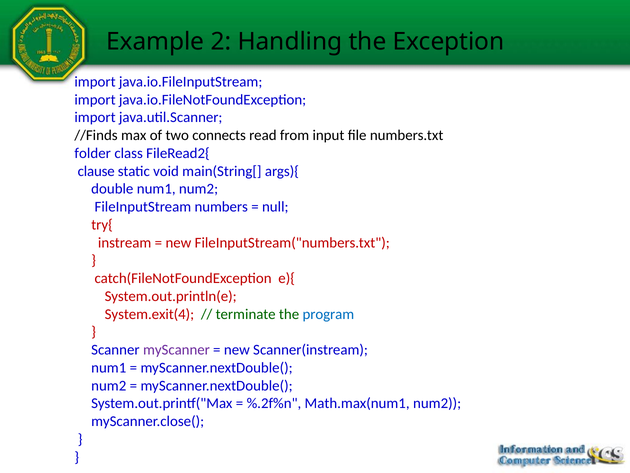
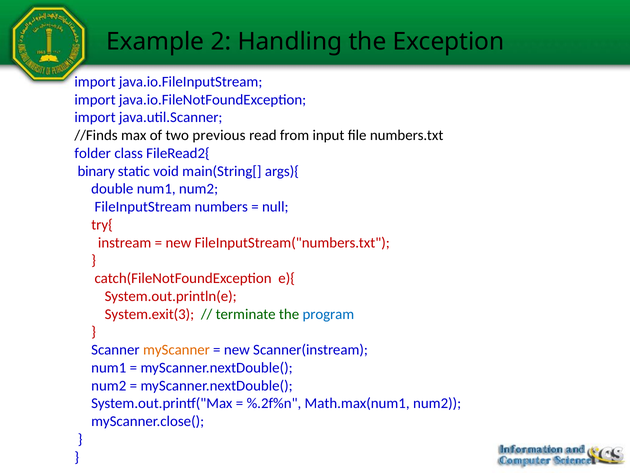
connects: connects -> previous
clause: clause -> binary
System.exit(4: System.exit(4 -> System.exit(3
myScanner colour: purple -> orange
